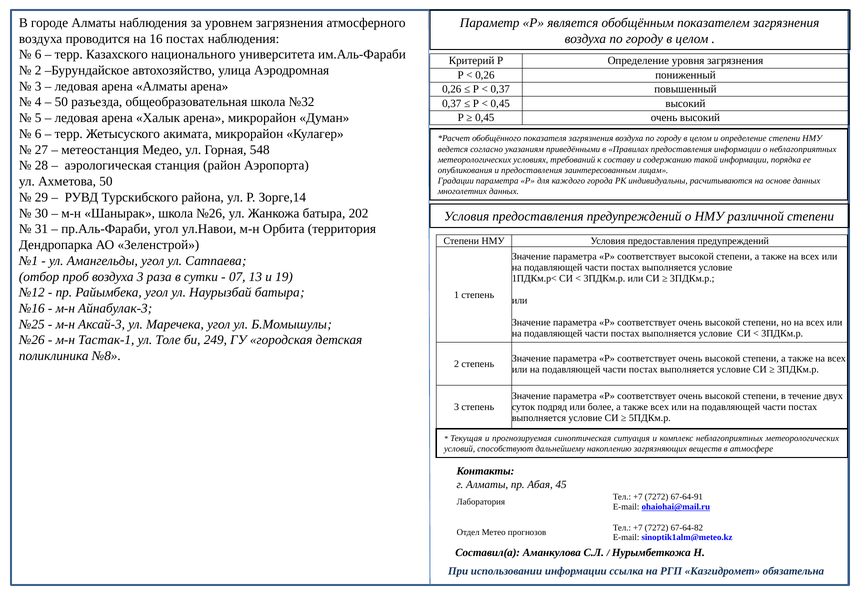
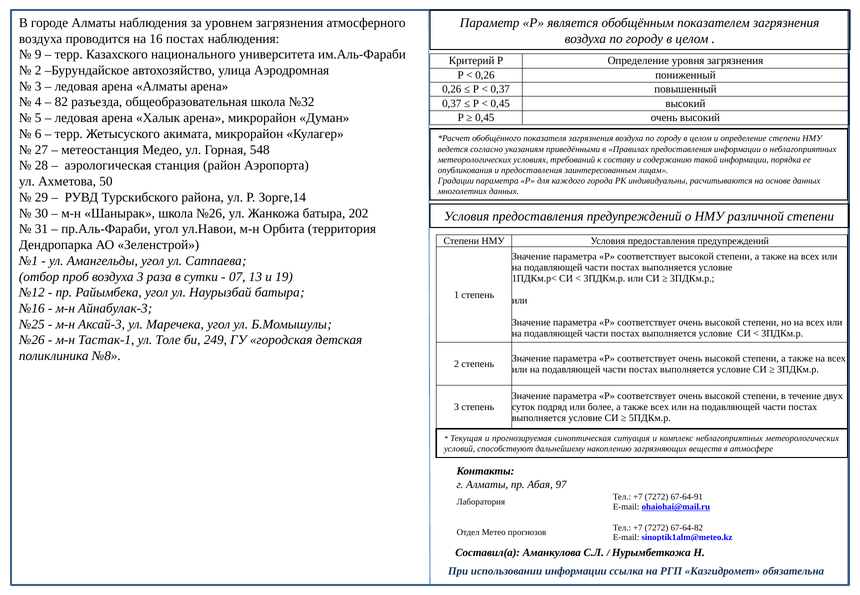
6 at (38, 55): 6 -> 9
50 at (61, 102): 50 -> 82
45: 45 -> 97
